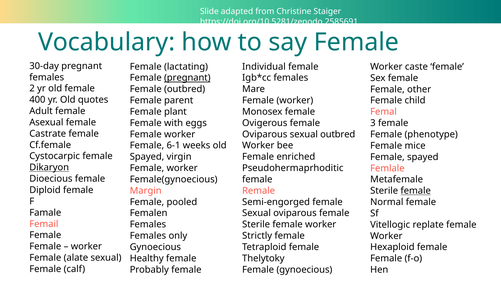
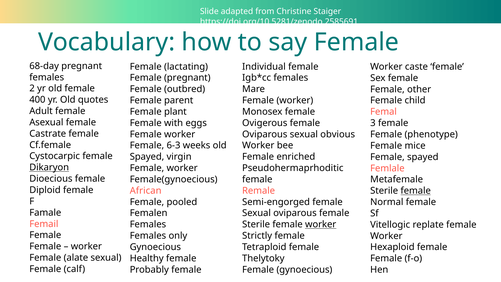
30-day: 30-day -> 68-day
pregnant at (187, 78) underline: present -> none
sexual outbred: outbred -> obvious
6-1: 6-1 -> 6-3
Margin: Margin -> African
worker at (321, 224) underline: none -> present
